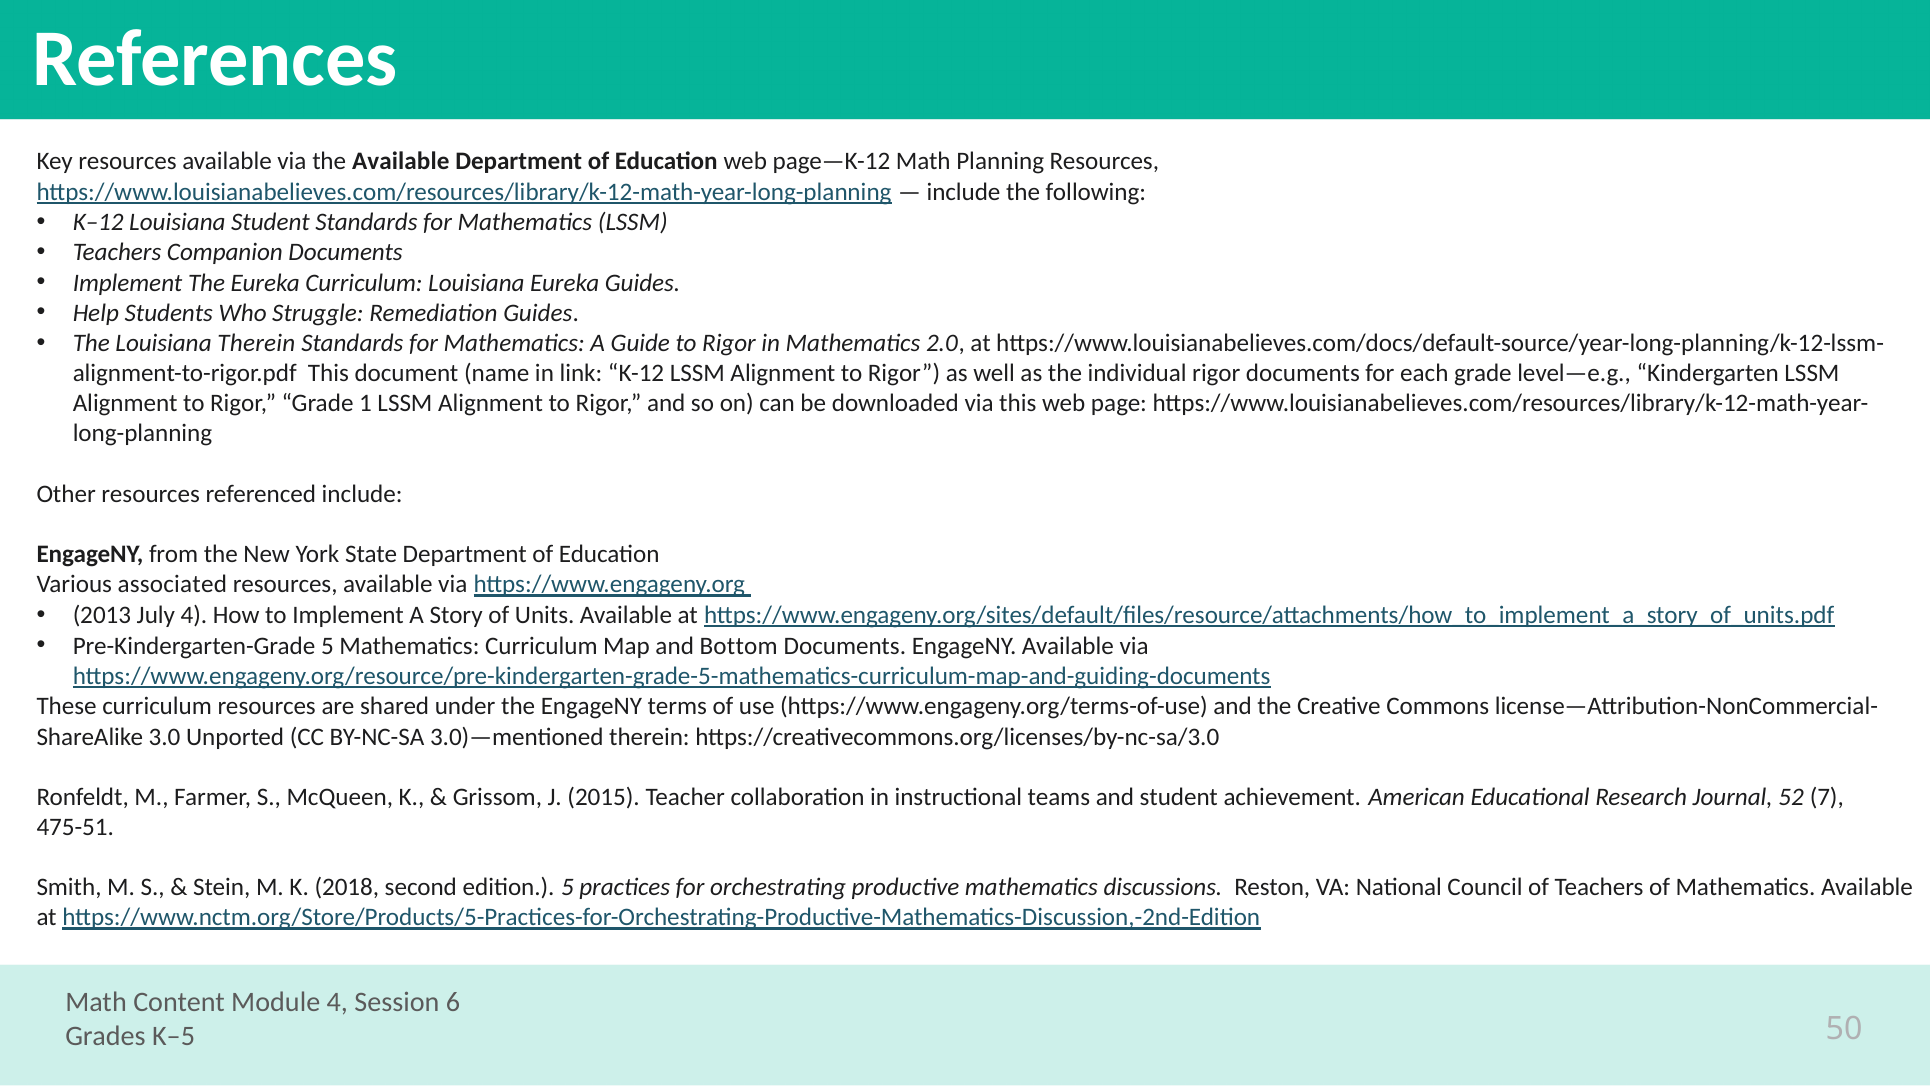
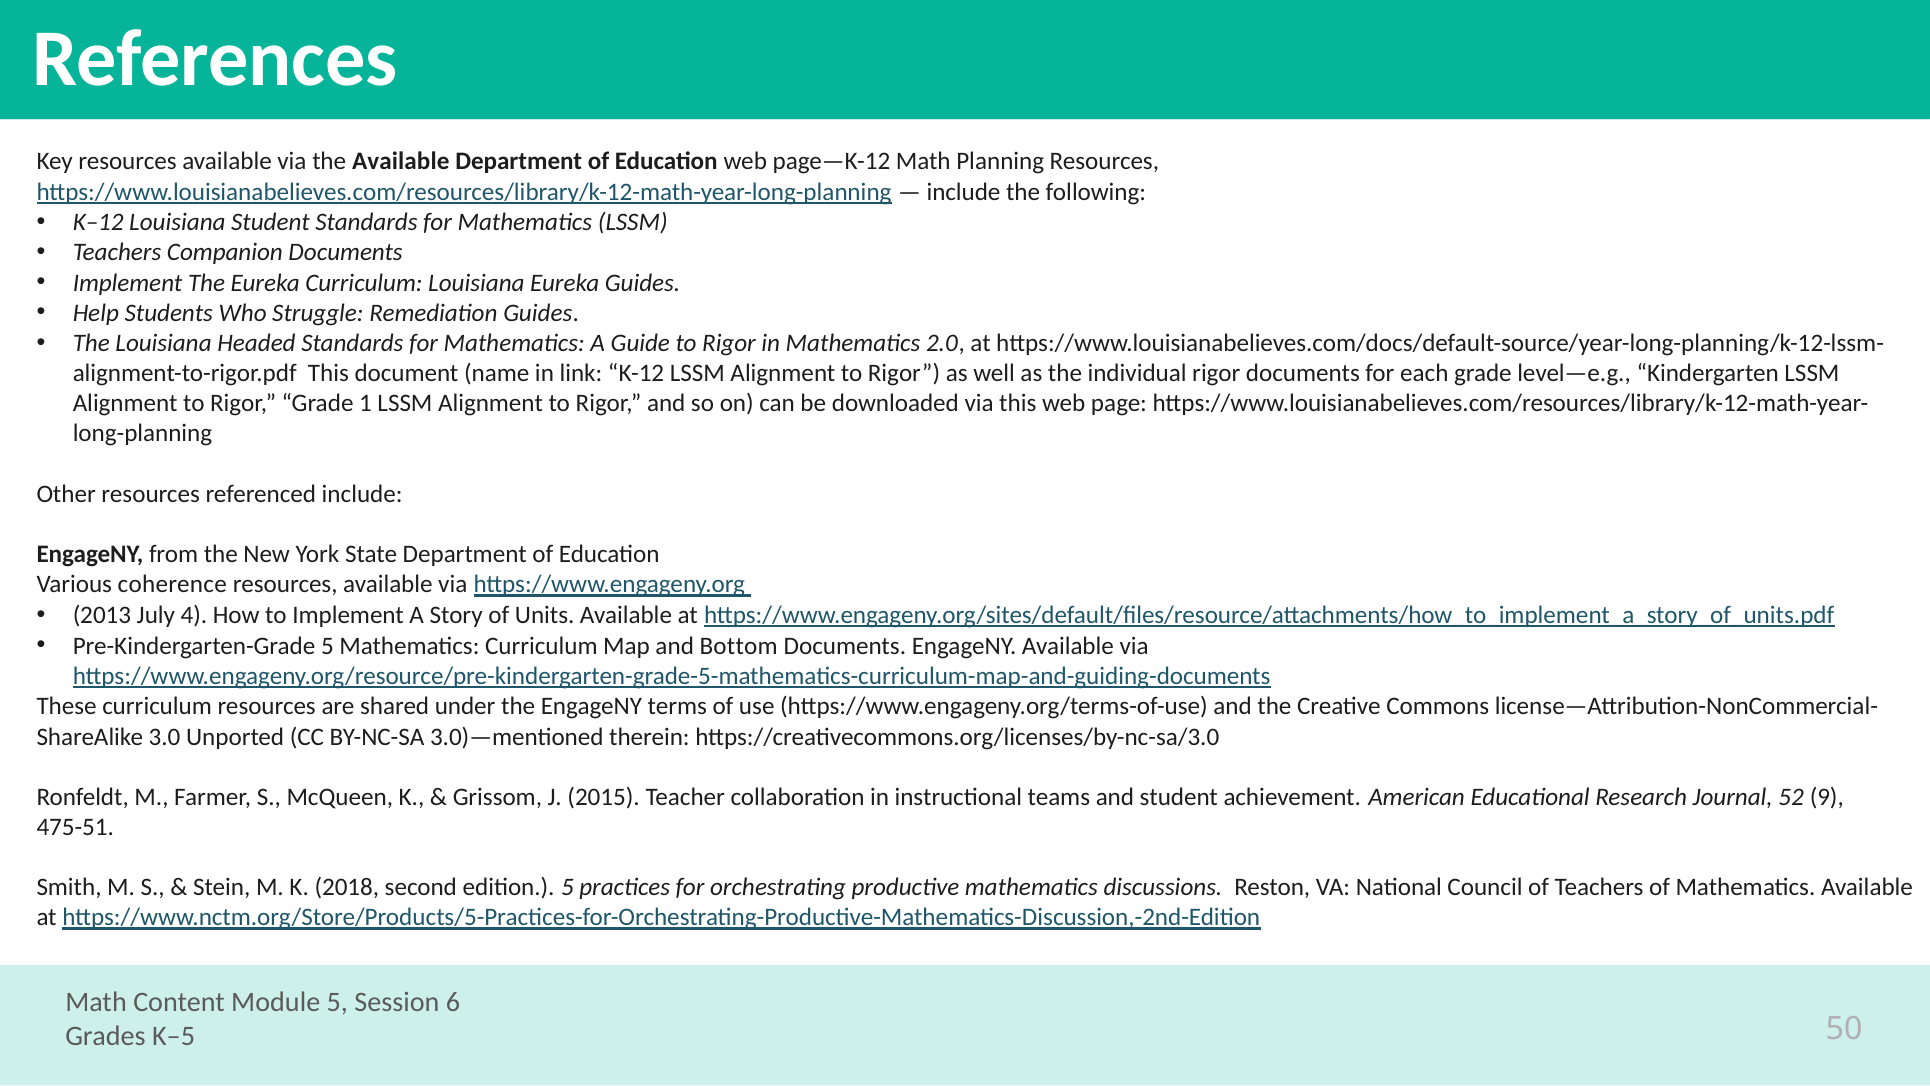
Louisiana Therein: Therein -> Headed
associated: associated -> coherence
7: 7 -> 9
Module 4: 4 -> 5
